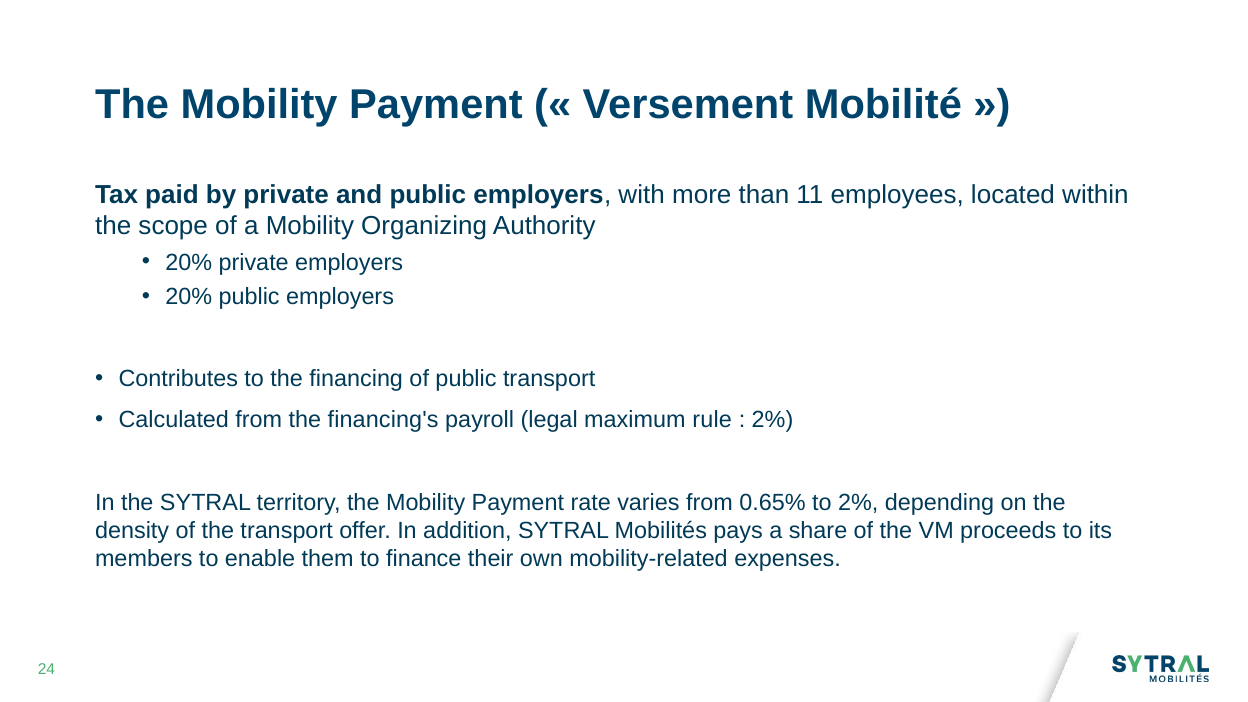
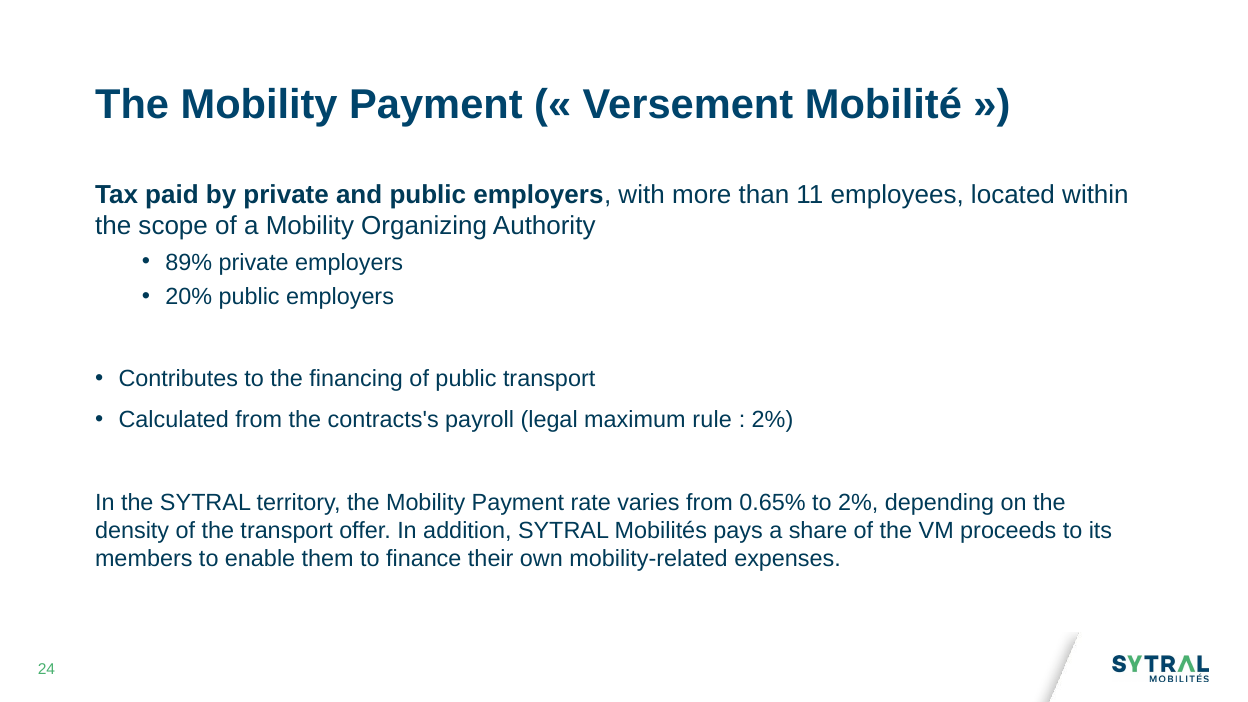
20% at (189, 262): 20% -> 89%
financing's: financing's -> contracts's
